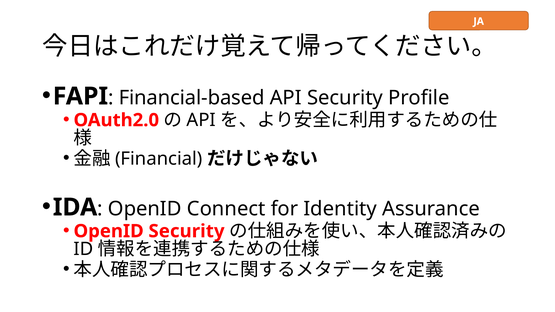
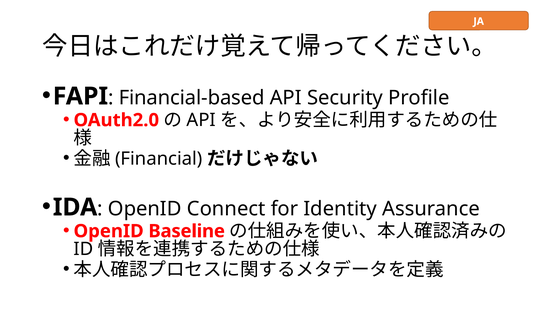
OpenID Security: Security -> Baseline
